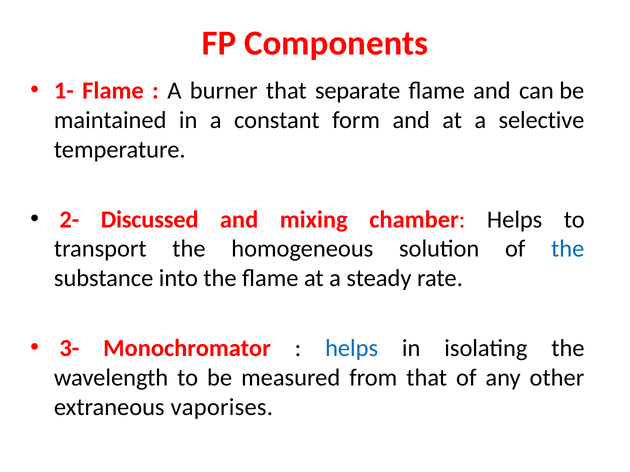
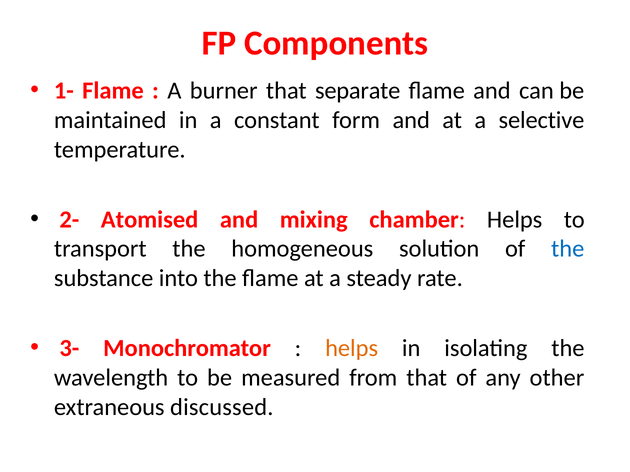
Discussed: Discussed -> Atomised
helps at (352, 349) colour: blue -> orange
vaporises: vaporises -> discussed
